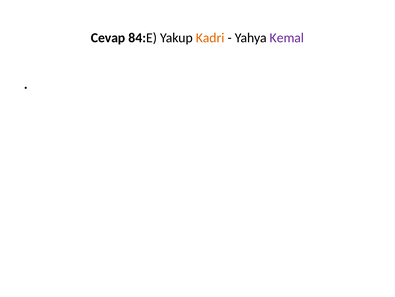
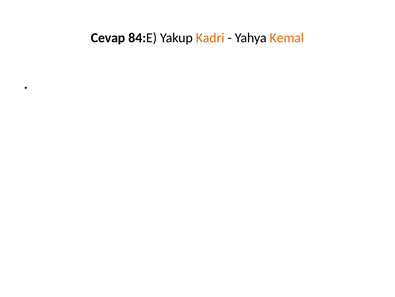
Kemal colour: purple -> orange
